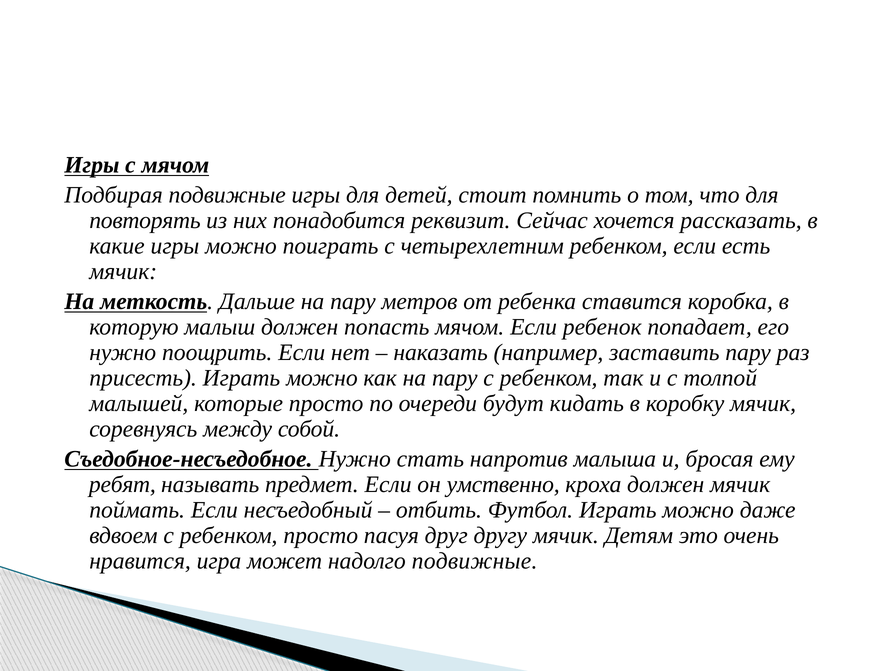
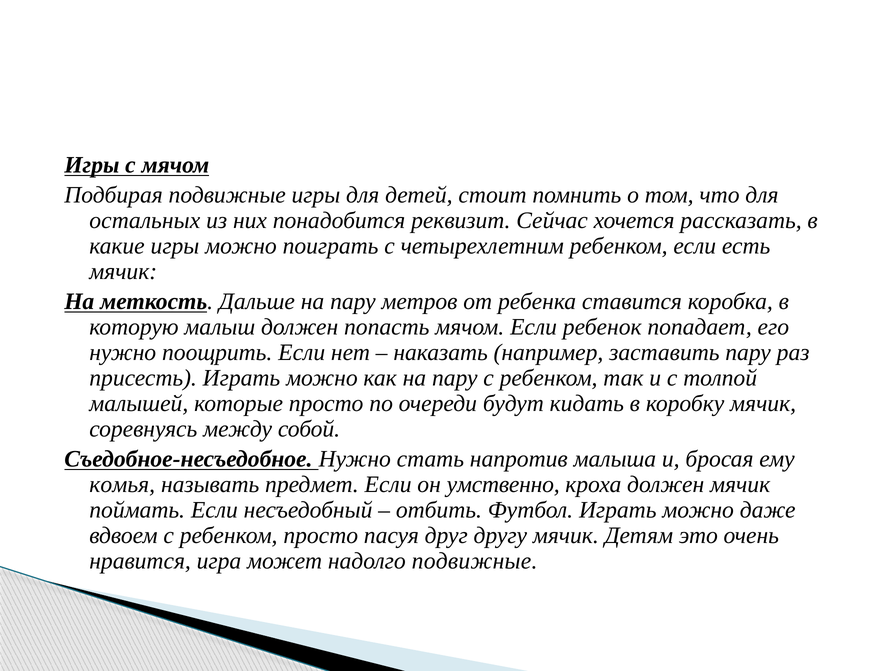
повторять: повторять -> остальных
ребят: ребят -> комья
